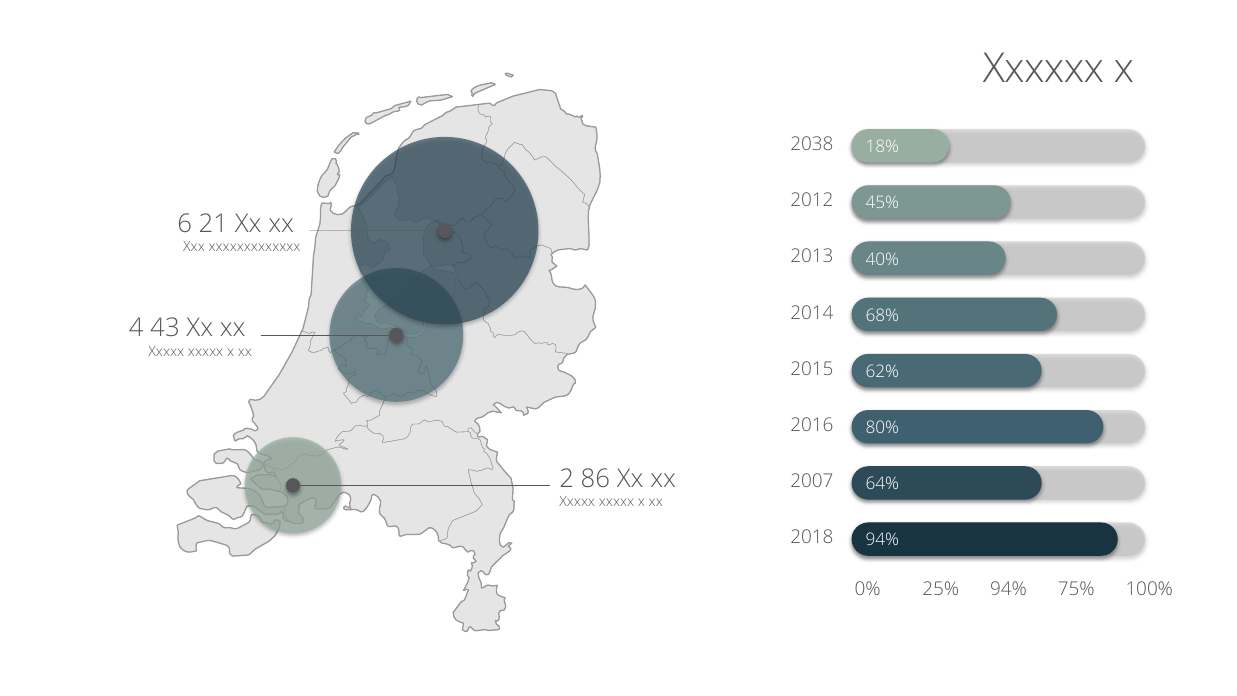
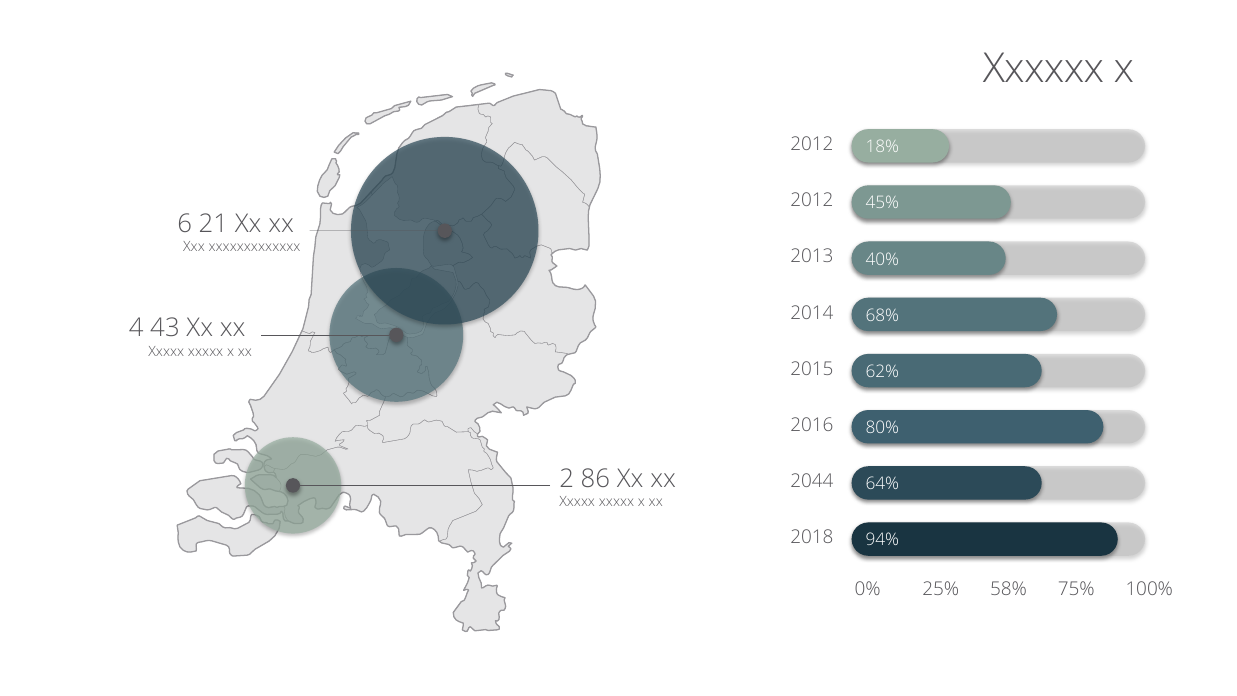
2038 at (812, 144): 2038 -> 2012
2007: 2007 -> 2044
94% at (1009, 589): 94% -> 58%
